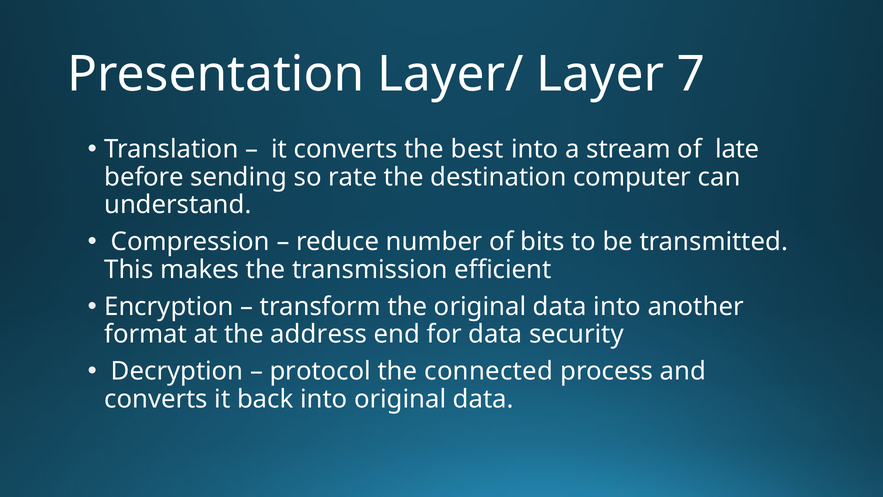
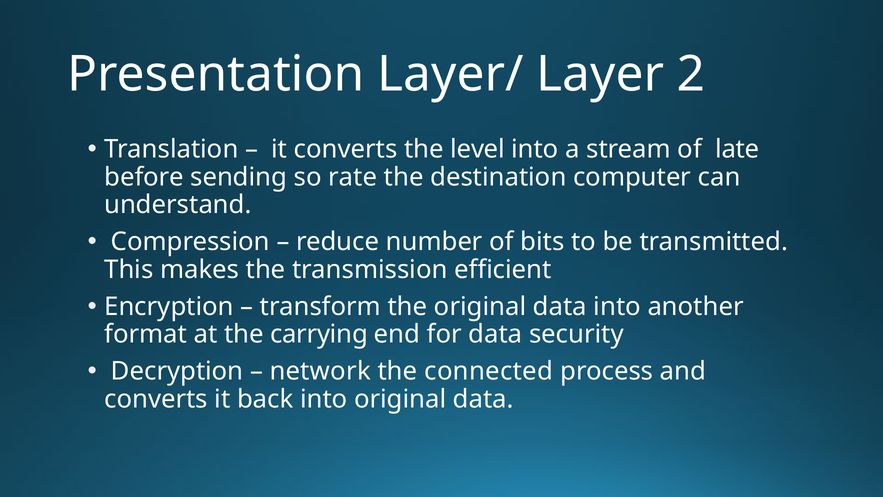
7: 7 -> 2
best: best -> level
address: address -> carrying
protocol: protocol -> network
